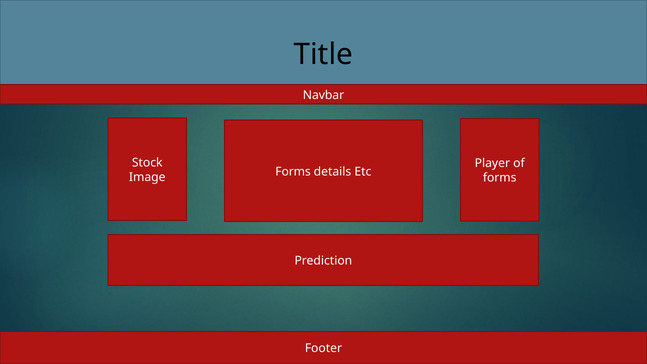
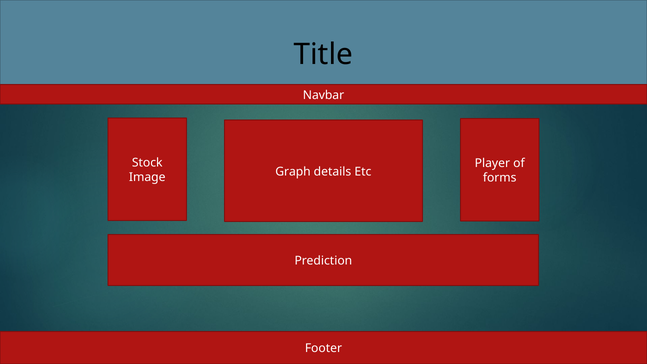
Image Forms: Forms -> Graph
